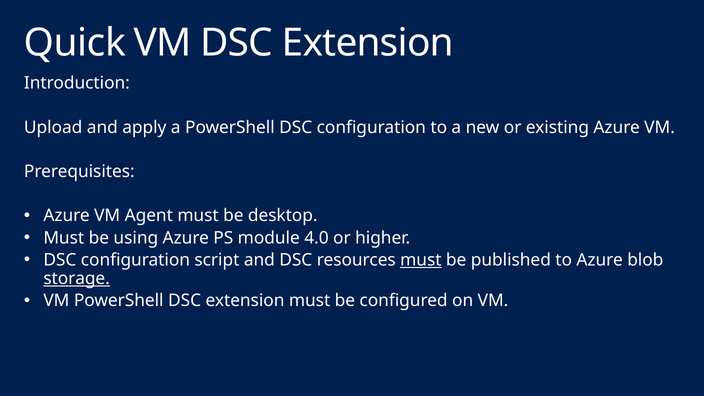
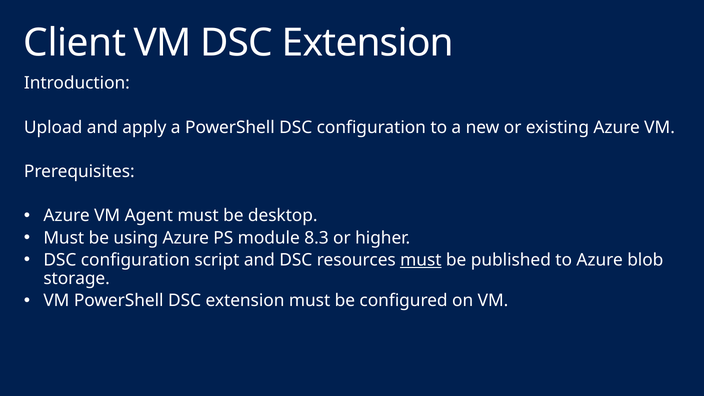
Quick: Quick -> Client
4.0: 4.0 -> 8.3
storage underline: present -> none
